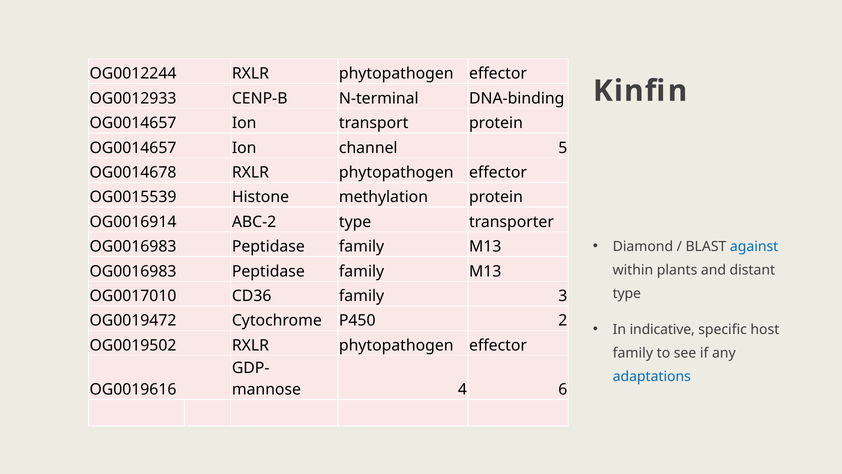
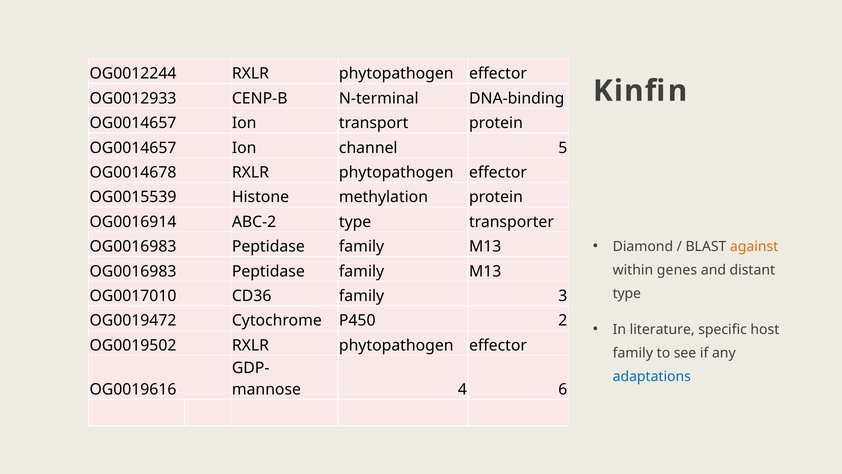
against colour: blue -> orange
plants: plants -> genes
indicative: indicative -> literature
